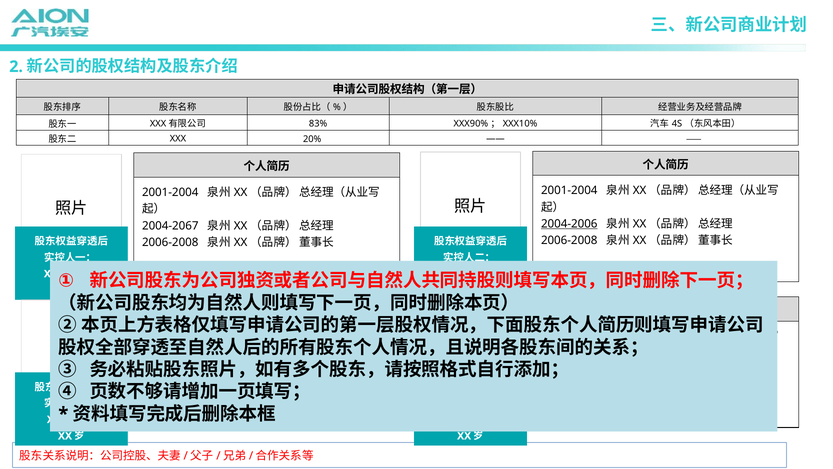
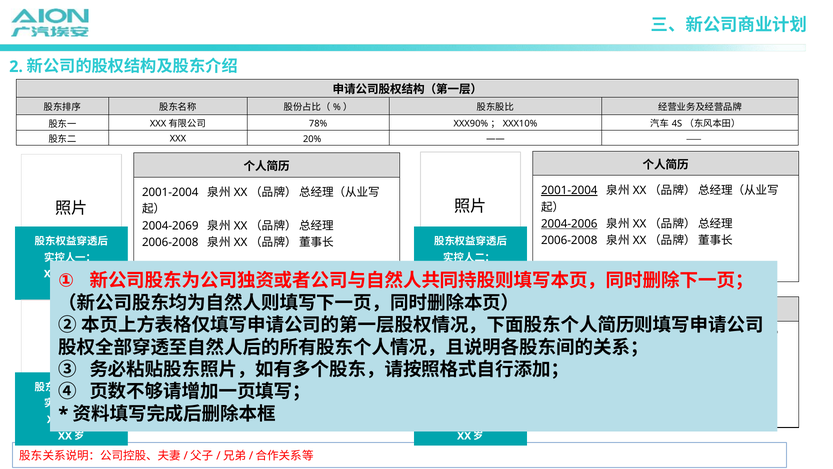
83%: 83% -> 78%
2001-2004 at (569, 190) underline: none -> present
2004-2067: 2004-2067 -> 2004-2069
